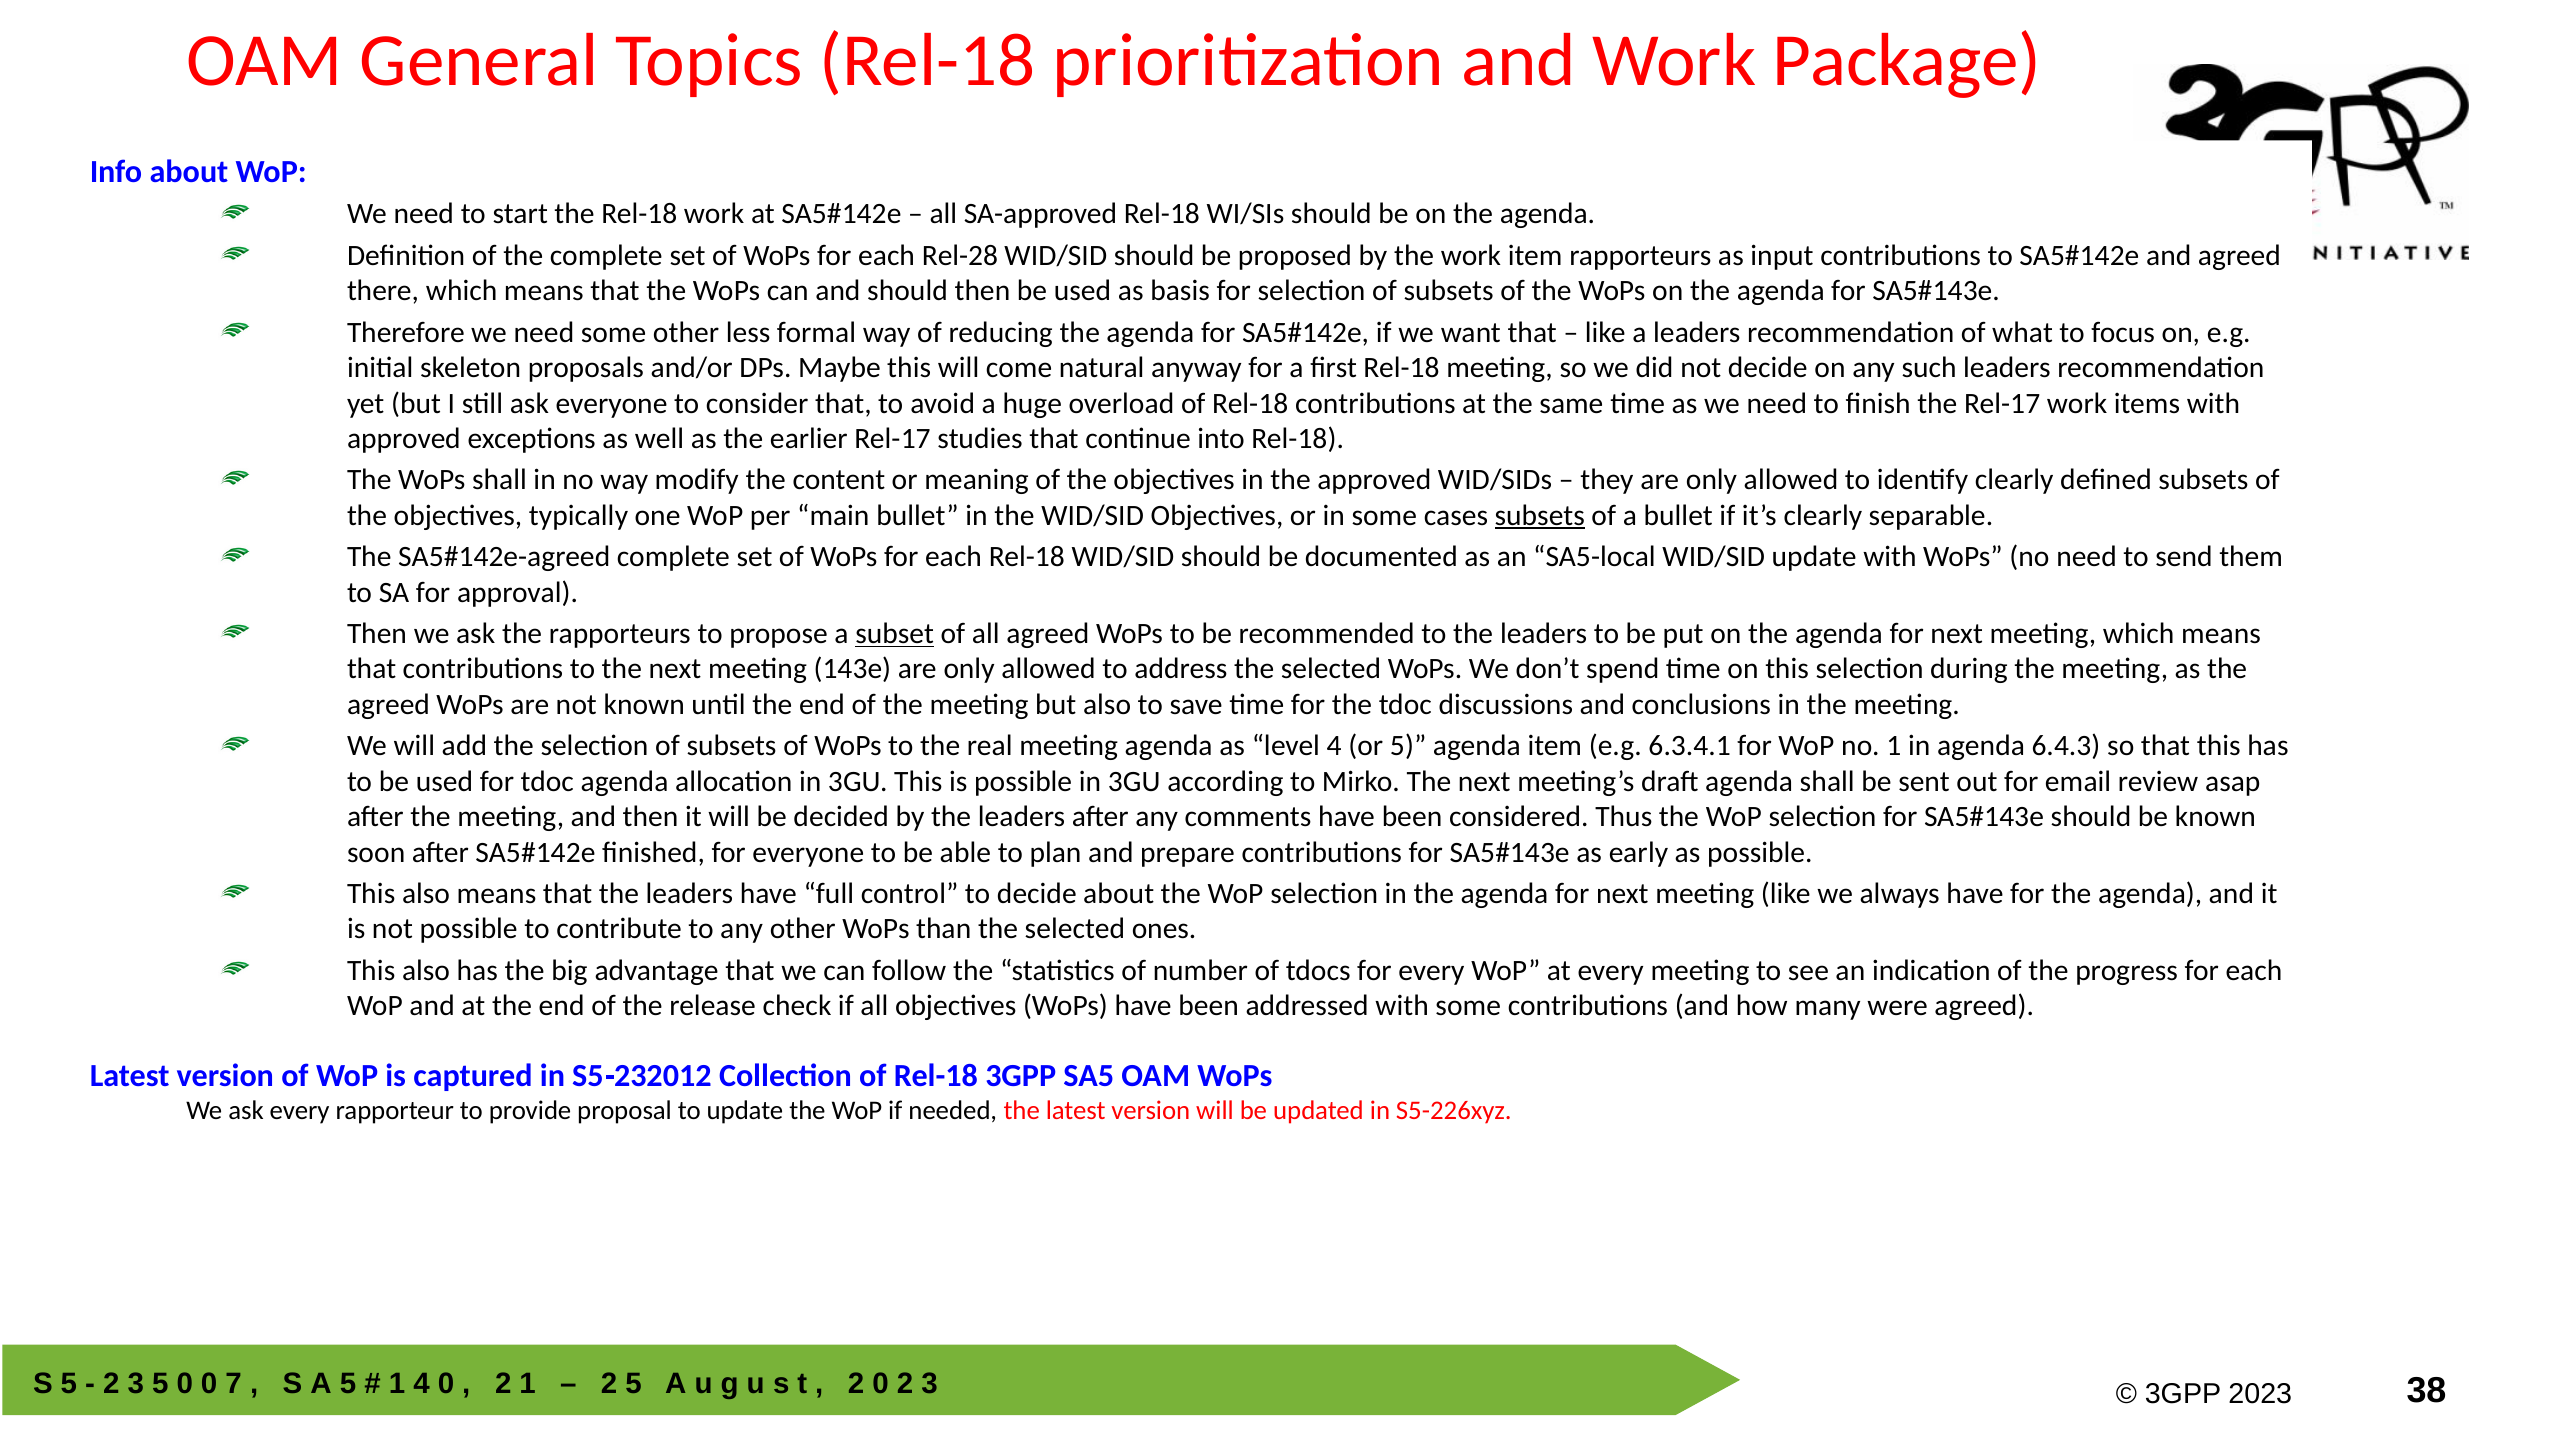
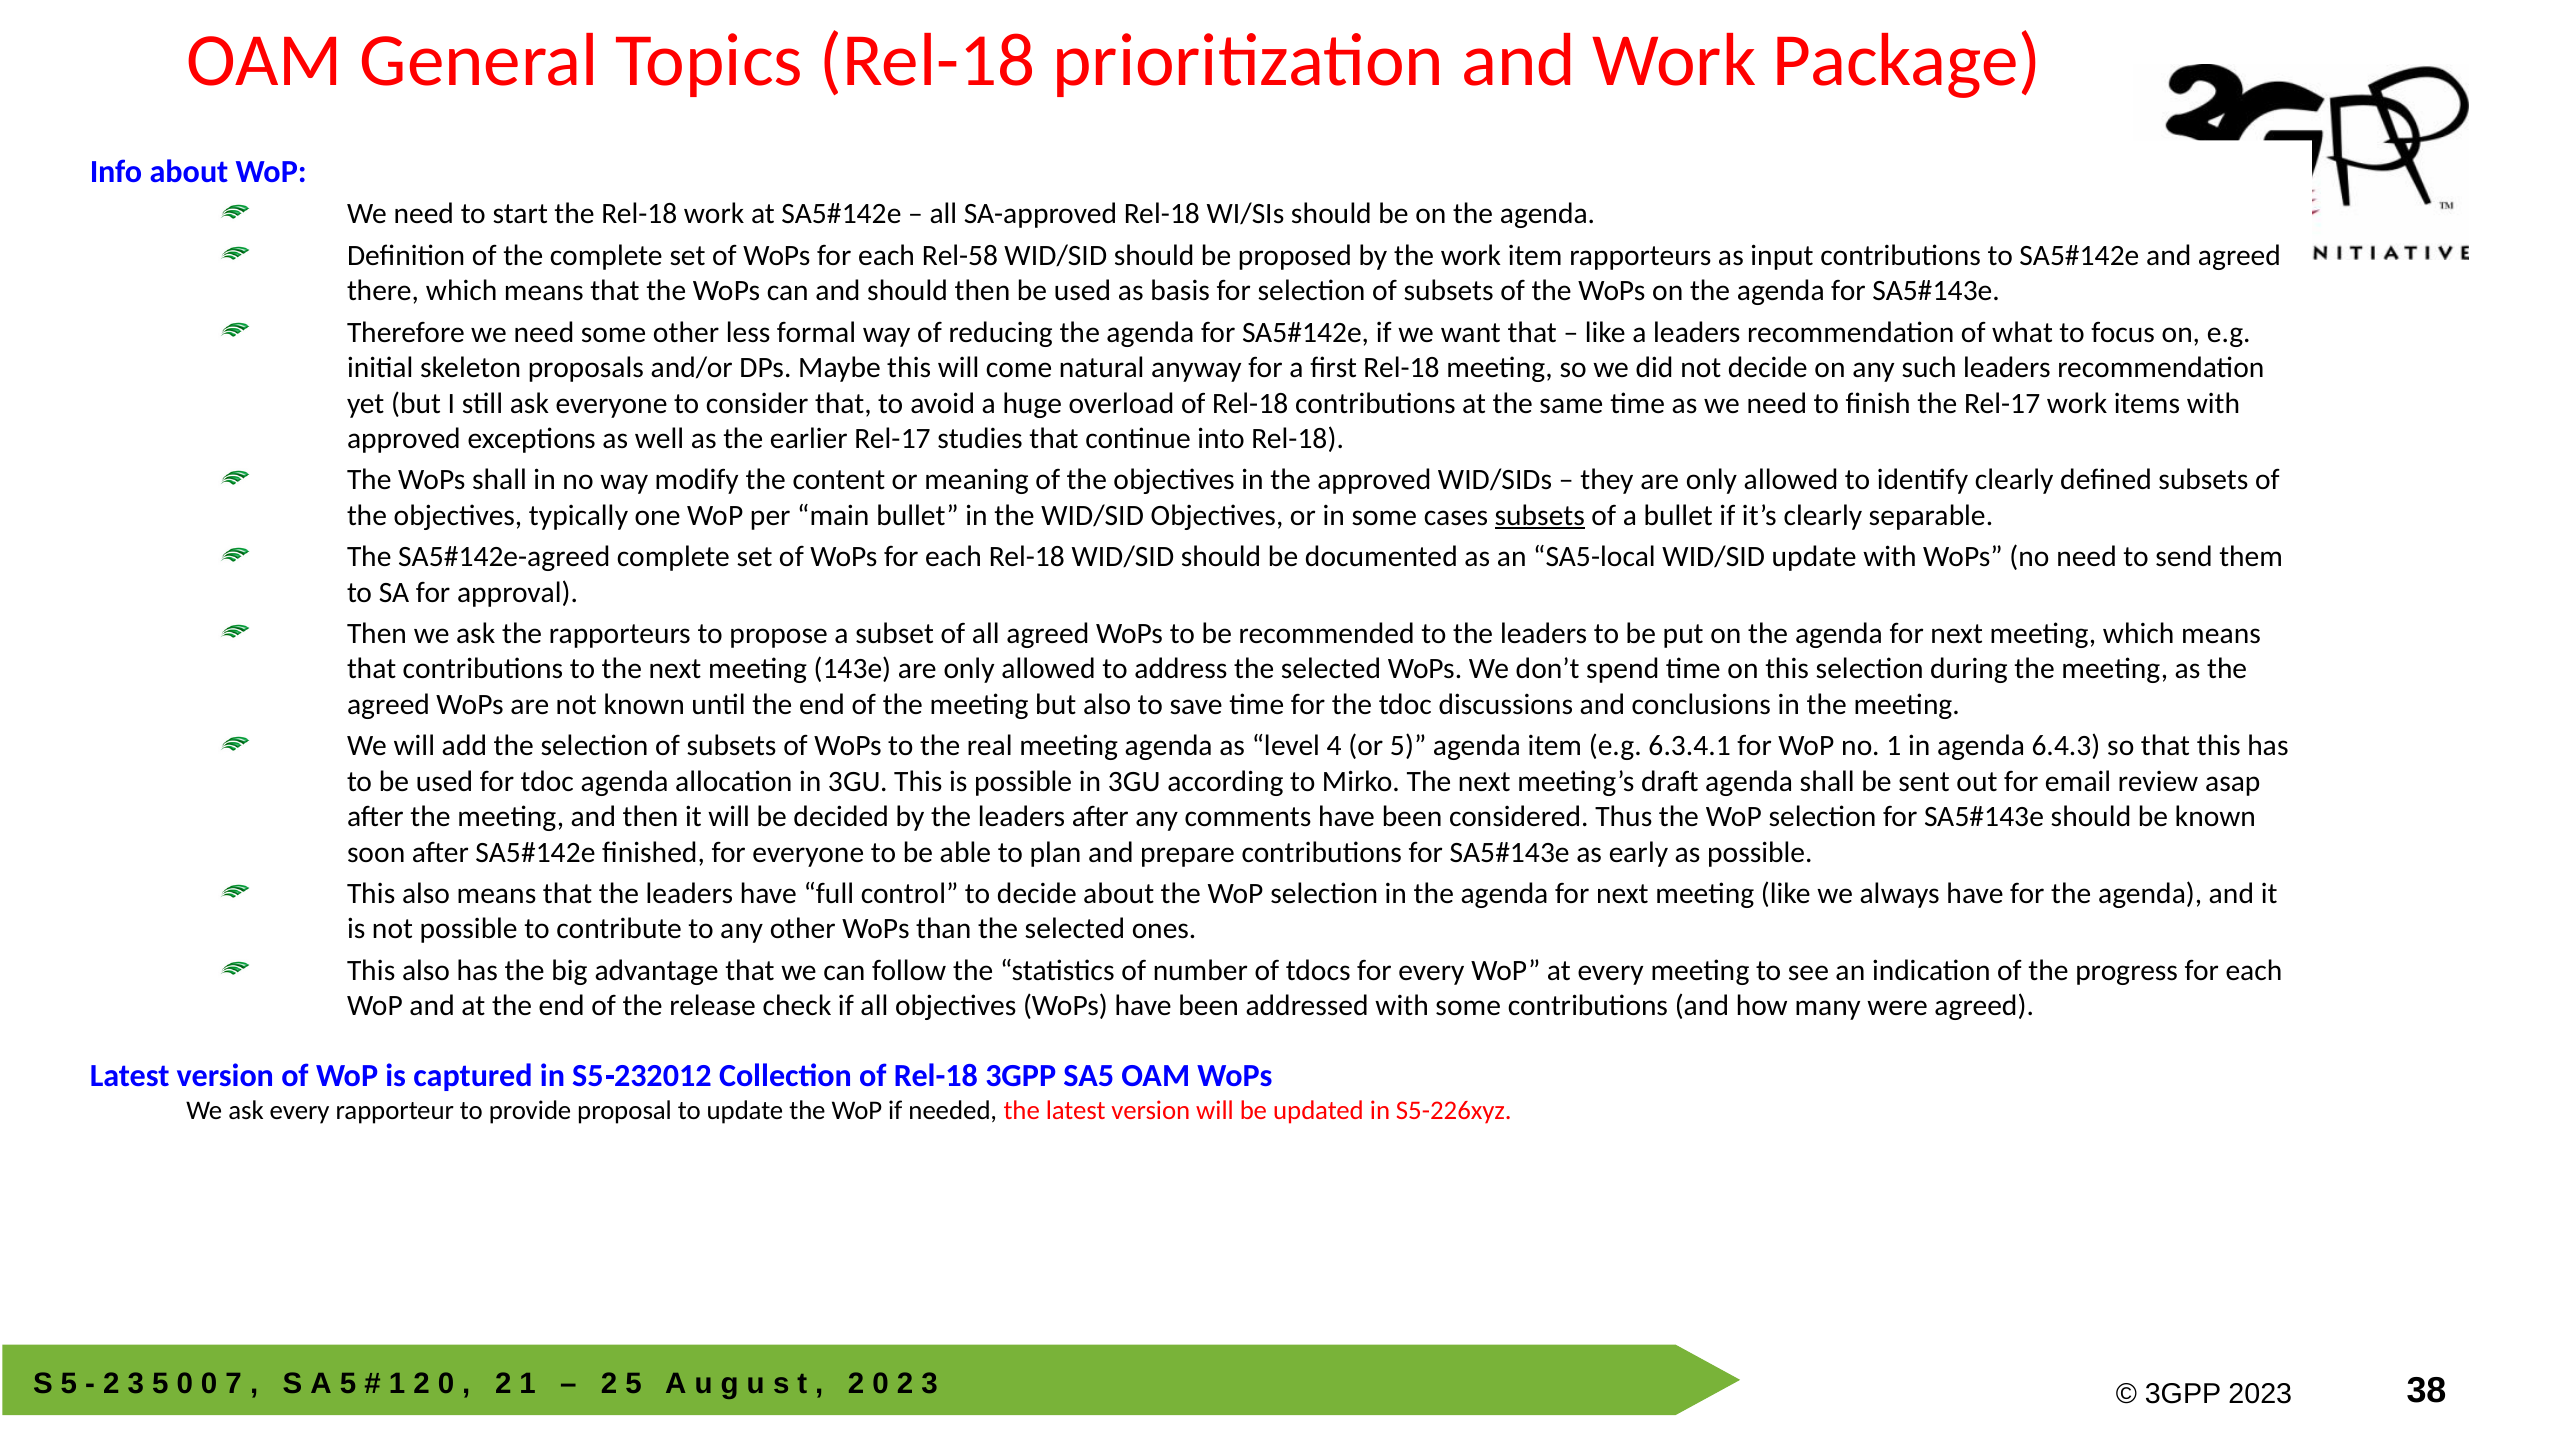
Rel-28: Rel-28 -> Rel-58
subset underline: present -> none
1 4: 4 -> 2
